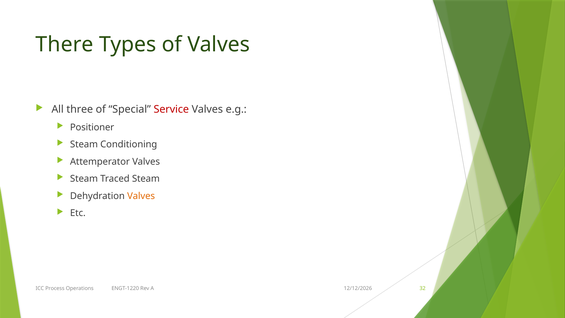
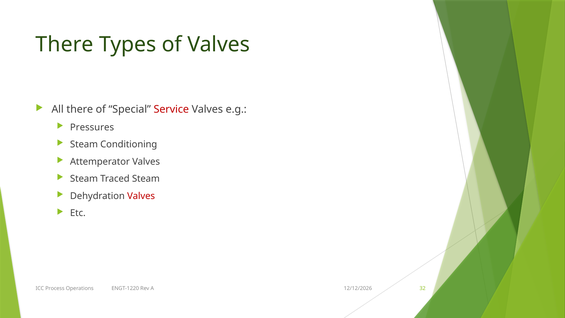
All three: three -> there
Positioner: Positioner -> Pressures
Valves at (141, 196) colour: orange -> red
